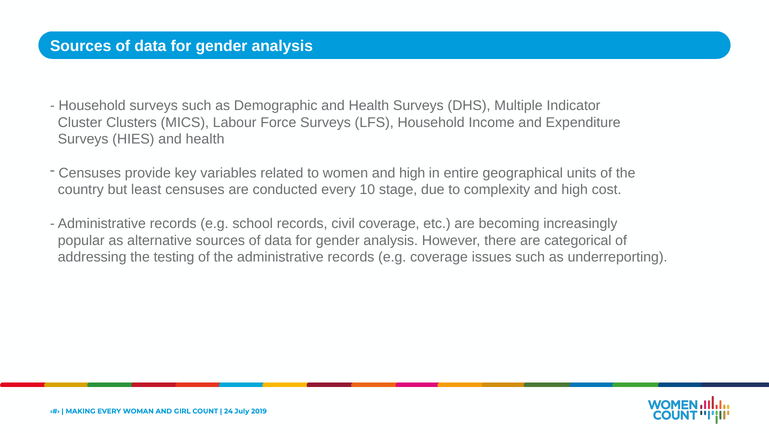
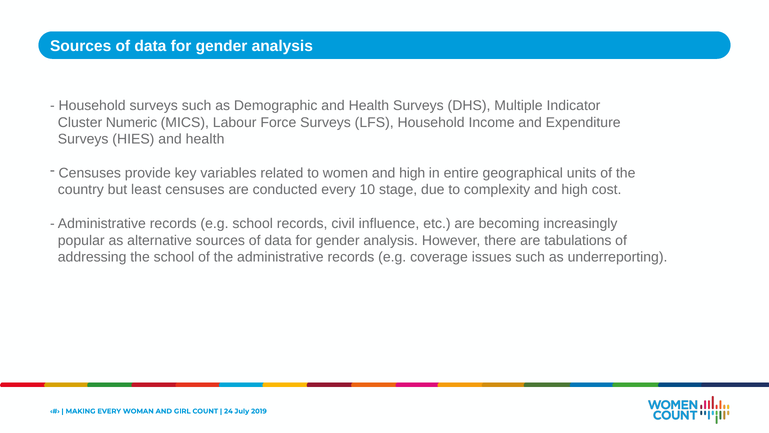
Clusters: Clusters -> Numeric
civil coverage: coverage -> influence
categorical: categorical -> tabulations
the testing: testing -> school
